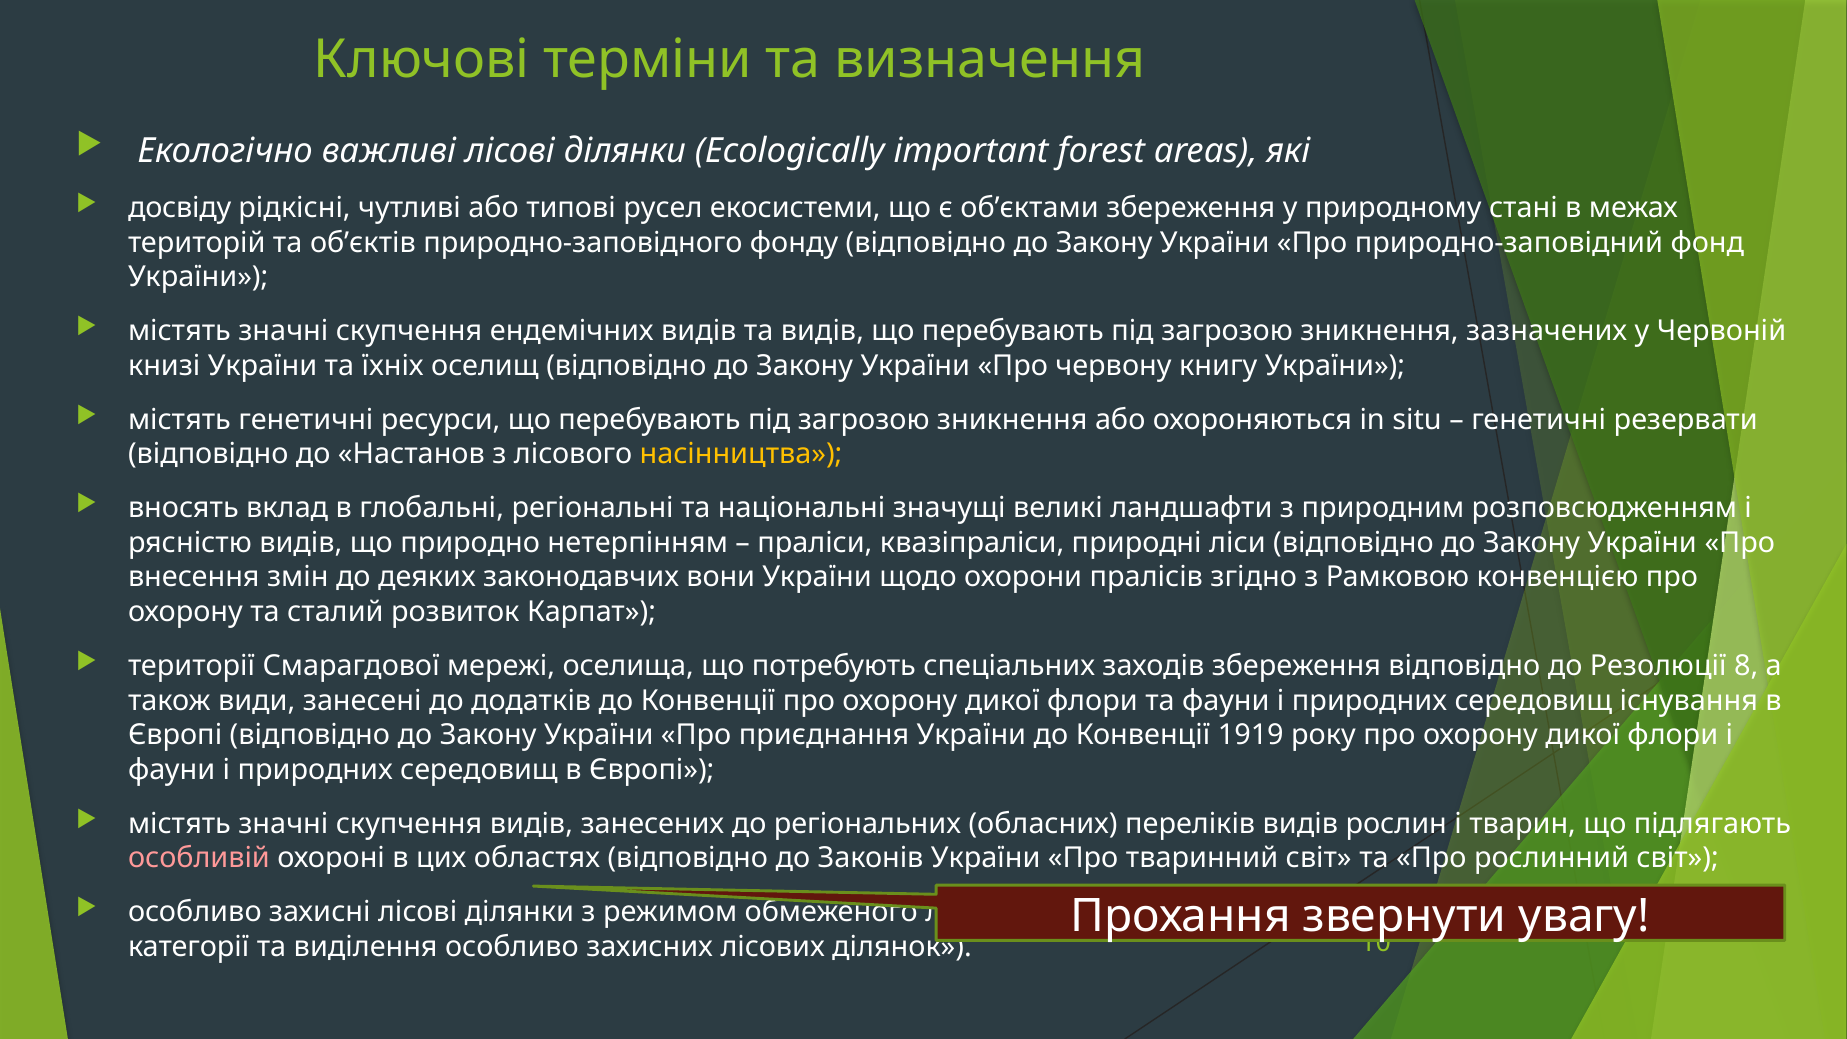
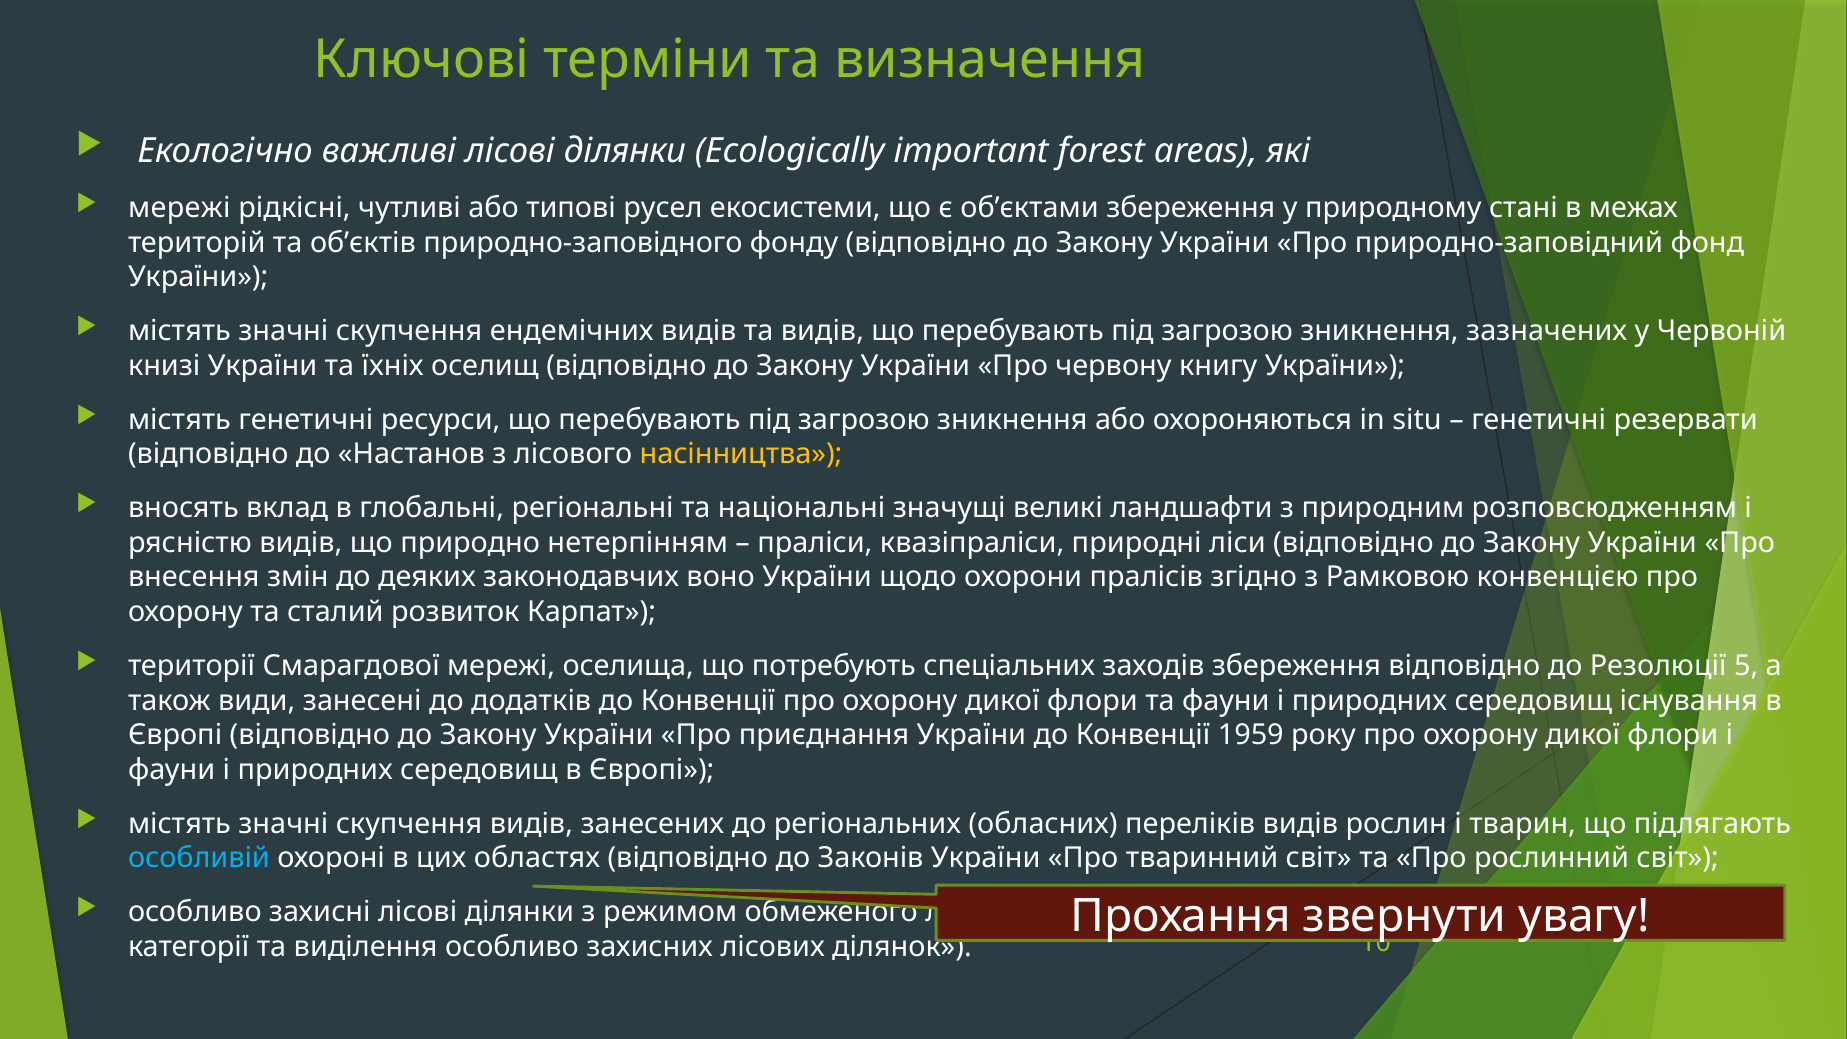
досвіду at (180, 208): досвіду -> мережі
вони: вони -> воно
8: 8 -> 5
1919: 1919 -> 1959
особливій colour: pink -> light blue
